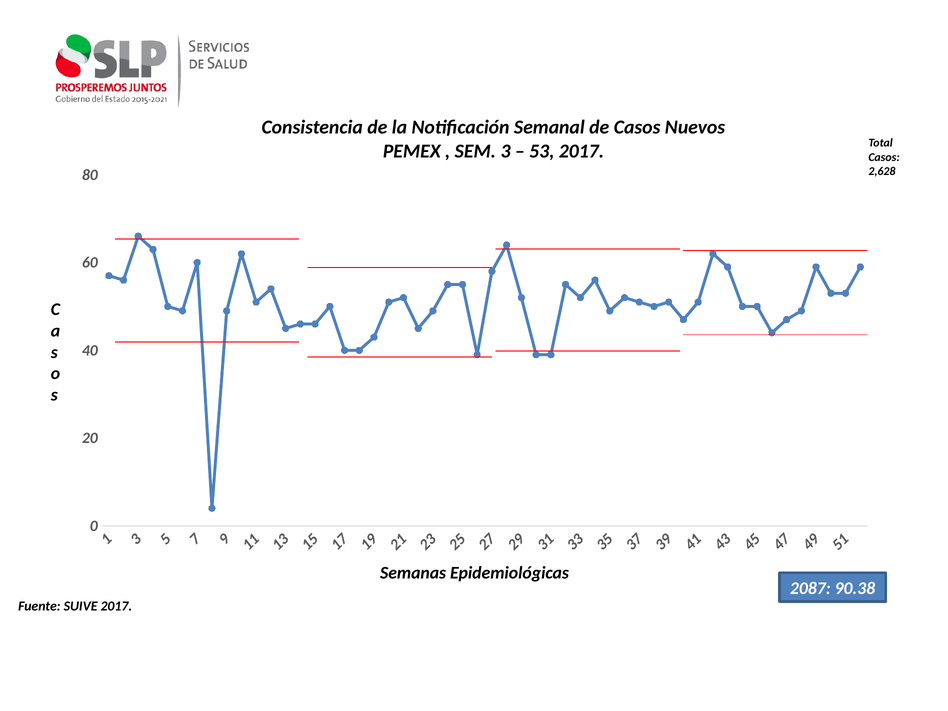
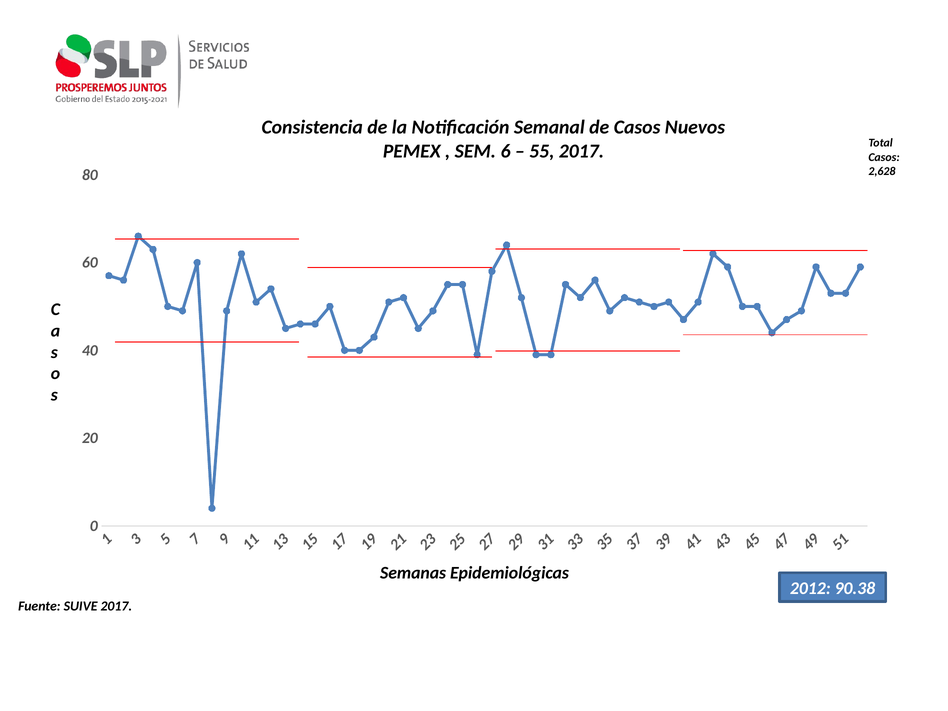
SEM 3: 3 -> 6
53: 53 -> 55
2087: 2087 -> 2012
